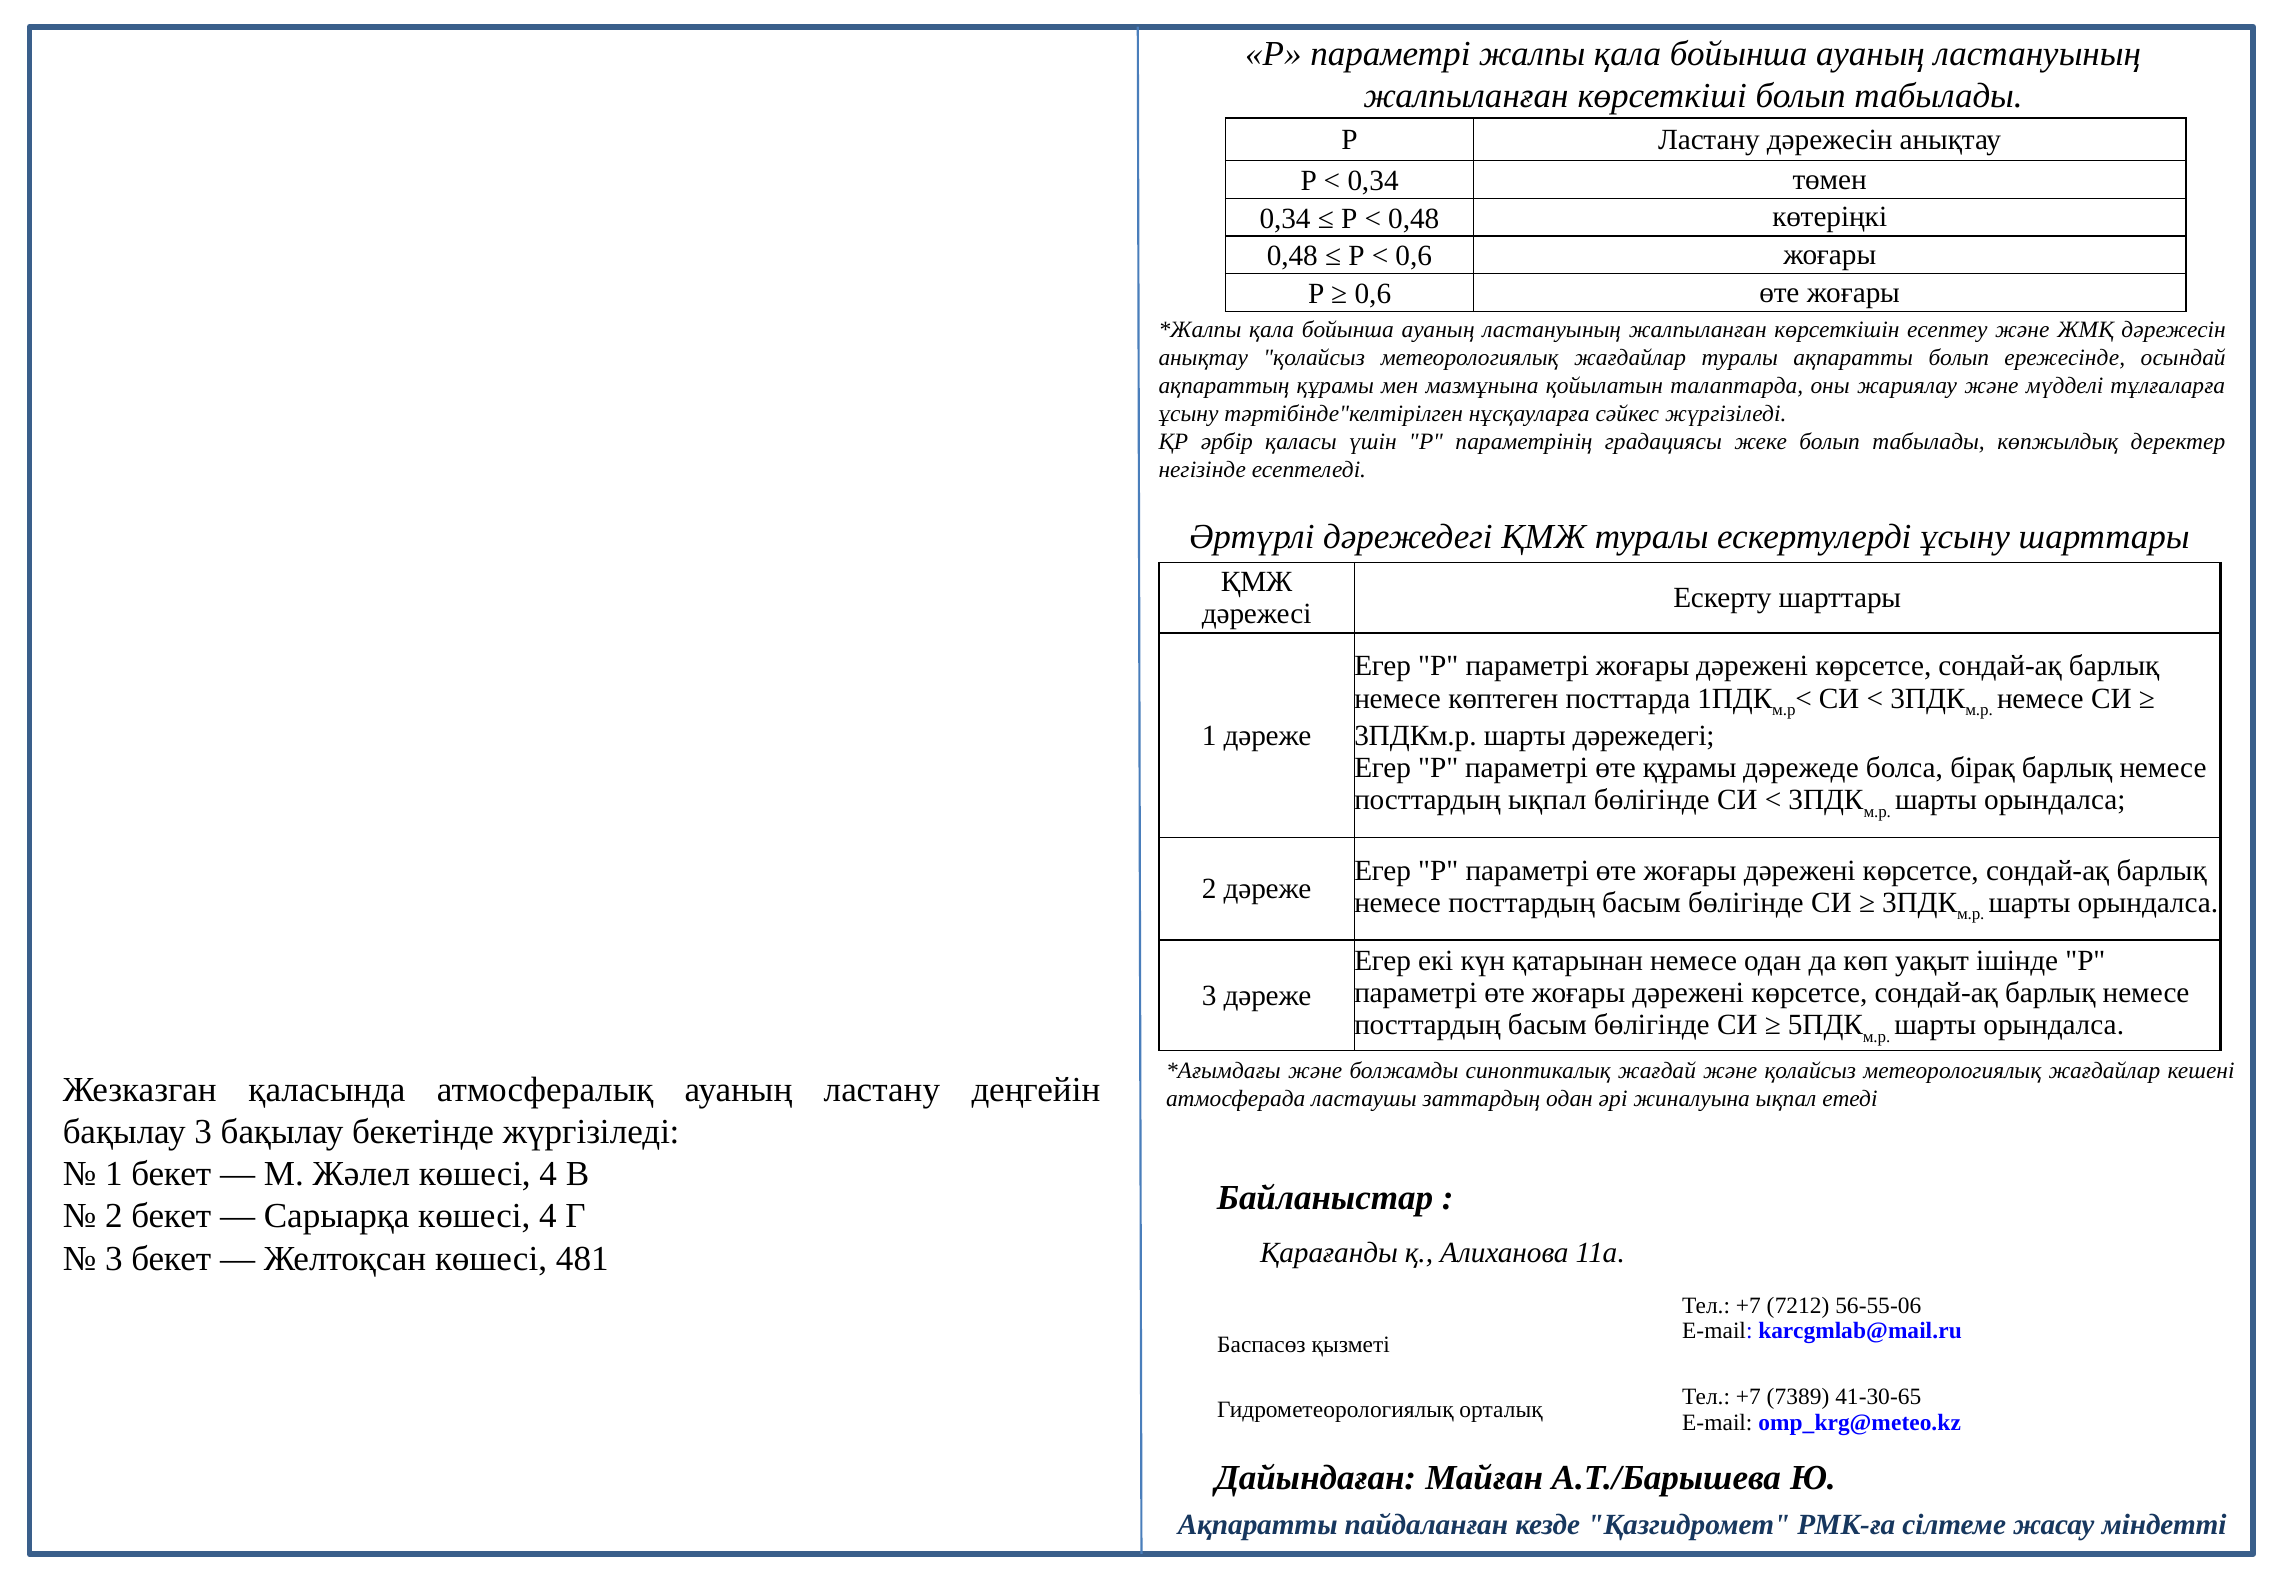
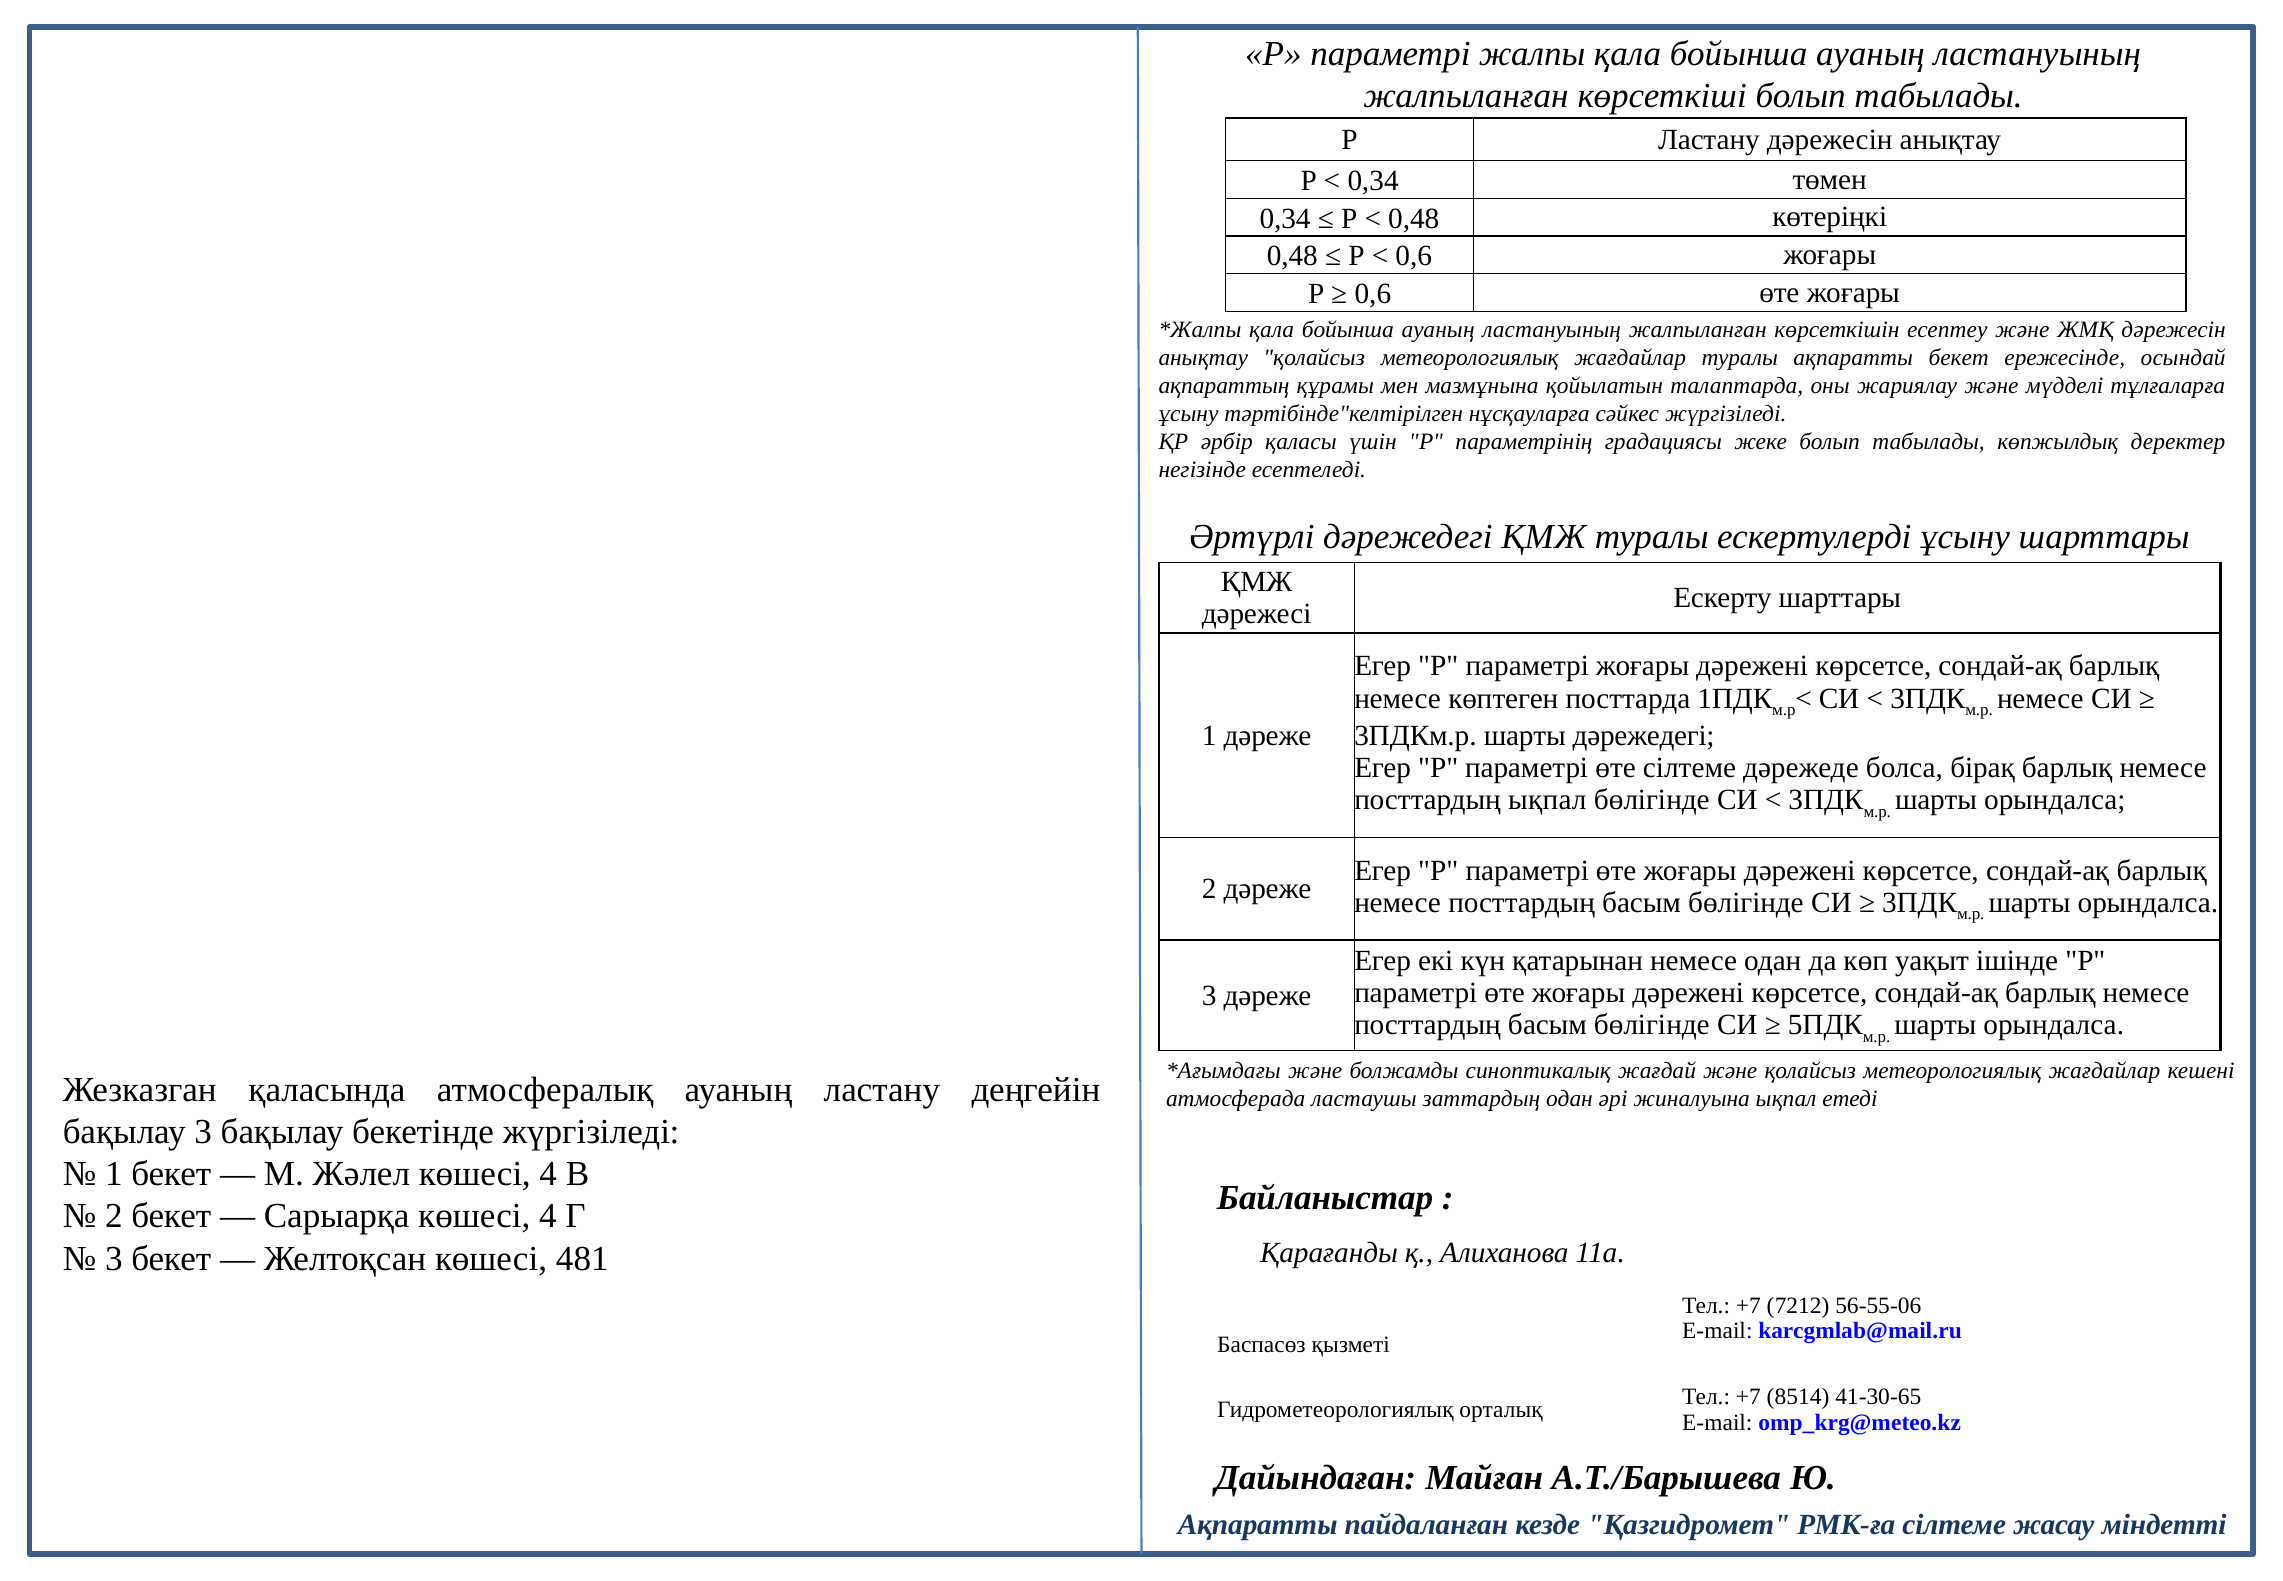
ақпаратты болып: болып -> бекет
өте құрамы: құрамы -> сілтеме
7389: 7389 -> 8514
